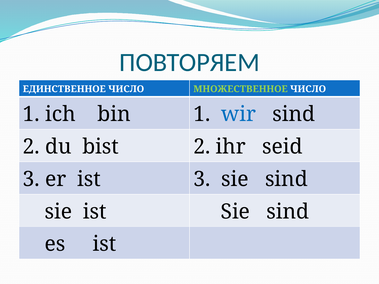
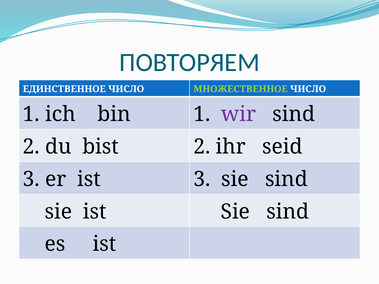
wir colour: blue -> purple
